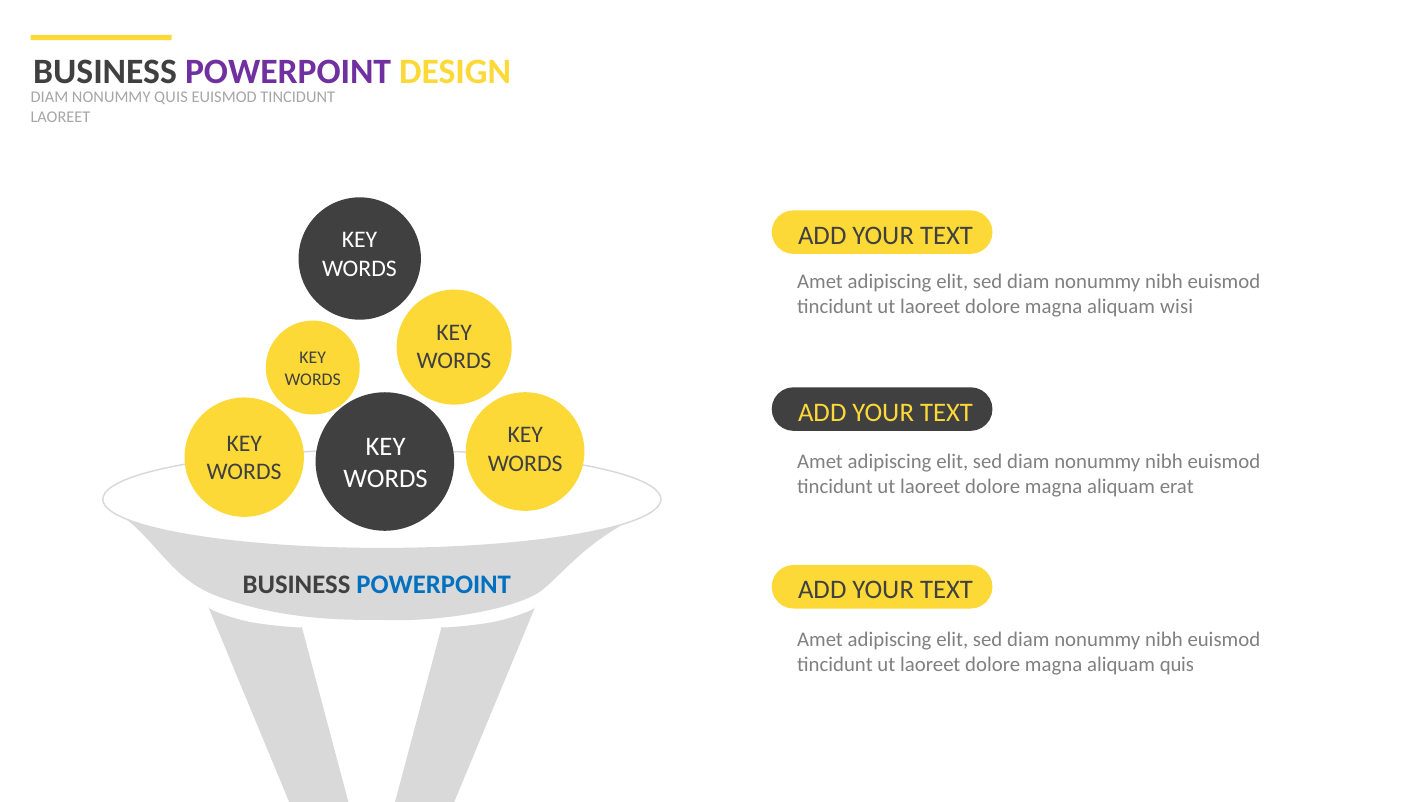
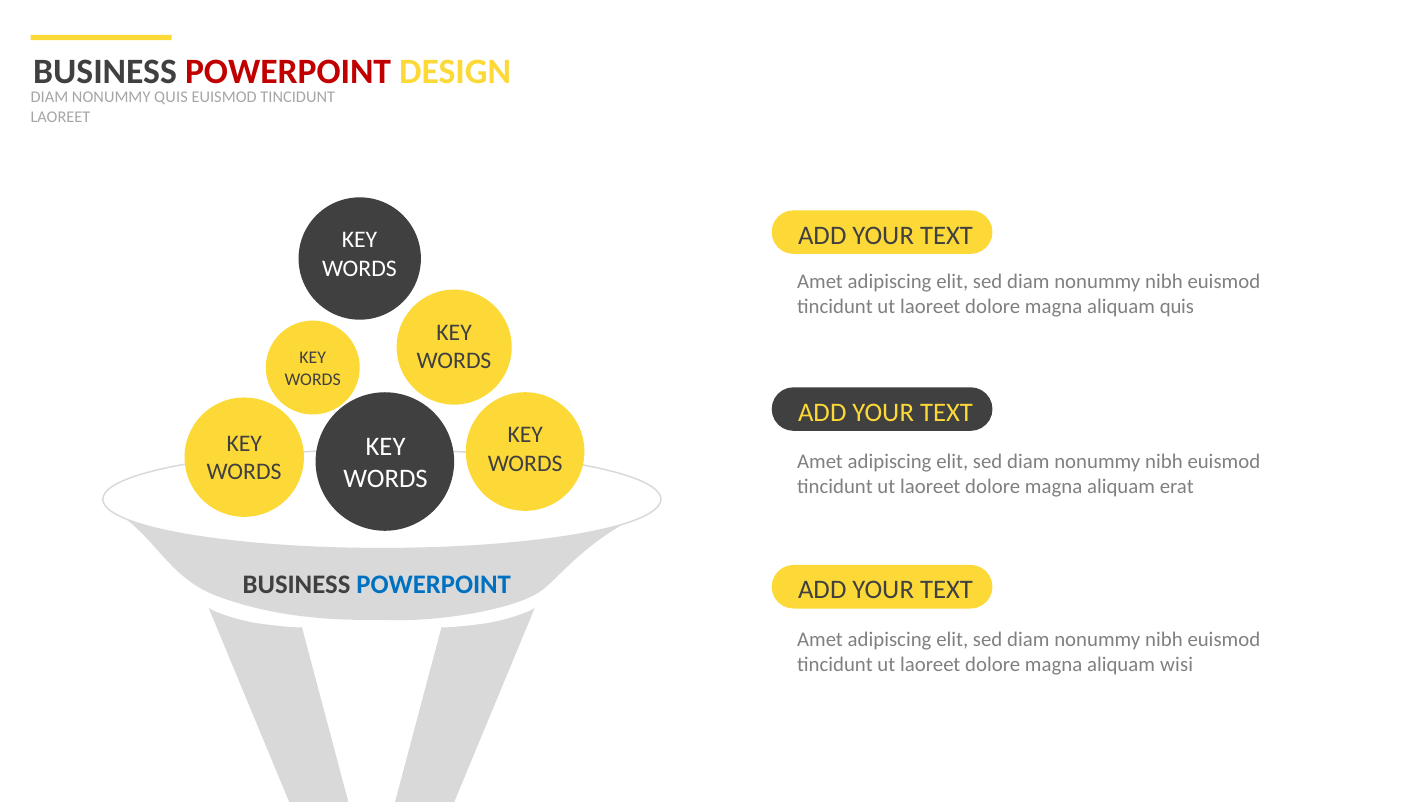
POWERPOINT at (288, 71) colour: purple -> red
aliquam wisi: wisi -> quis
aliquam quis: quis -> wisi
